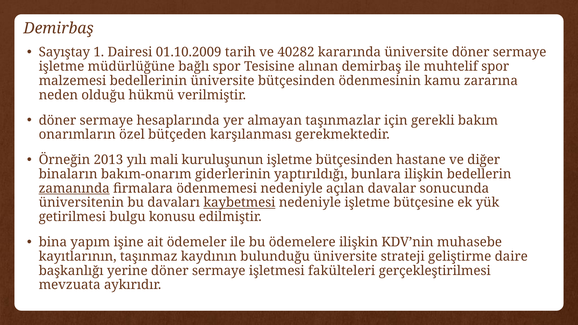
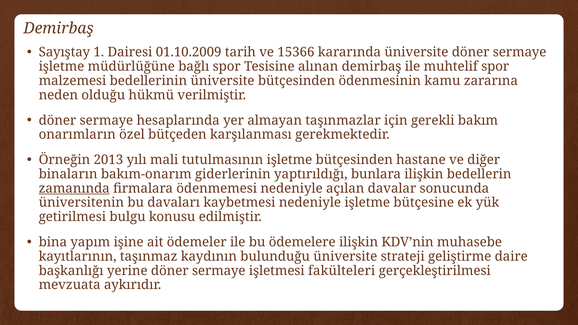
40282: 40282 -> 15366
kuruluşunun: kuruluşunun -> tutulmasının
kaybetmesi underline: present -> none
